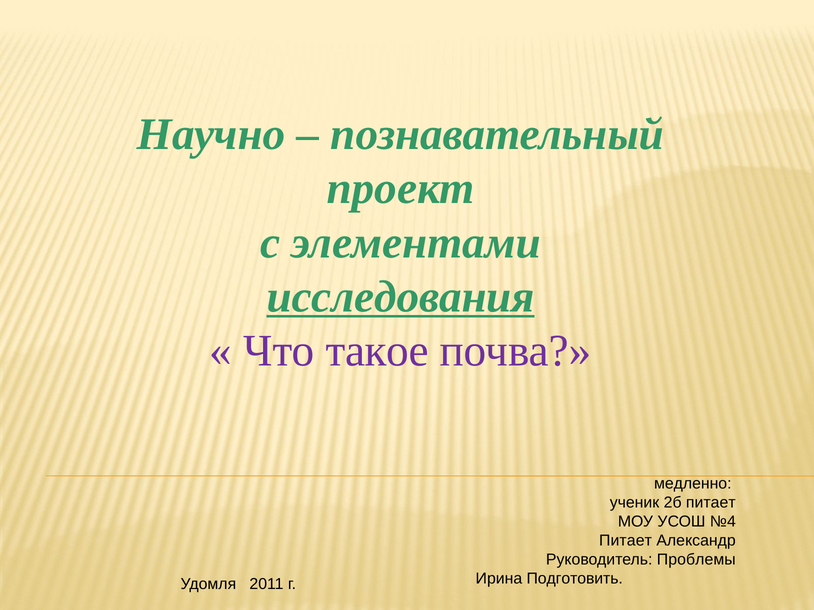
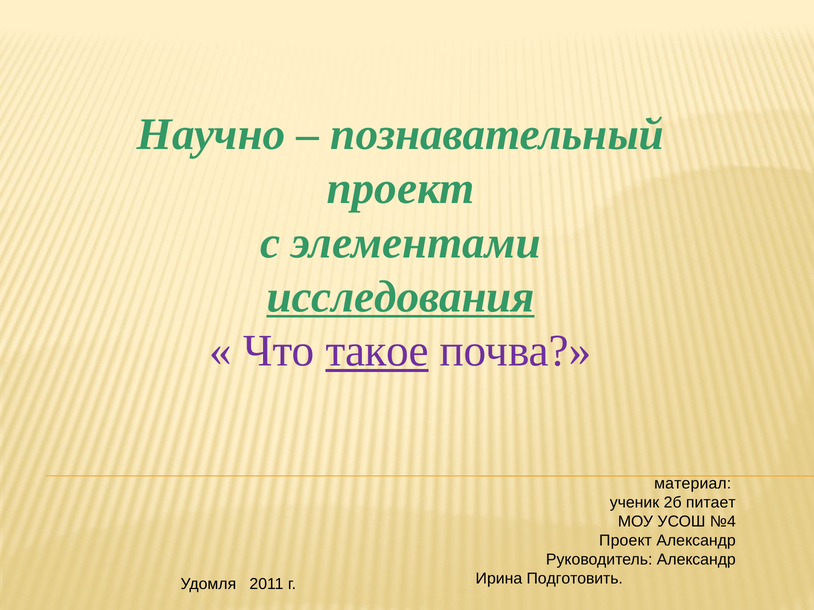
такое underline: none -> present
медленно: медленно -> материал
Питает at (626, 541): Питает -> Проект
Руководитель Проблемы: Проблемы -> Александр
